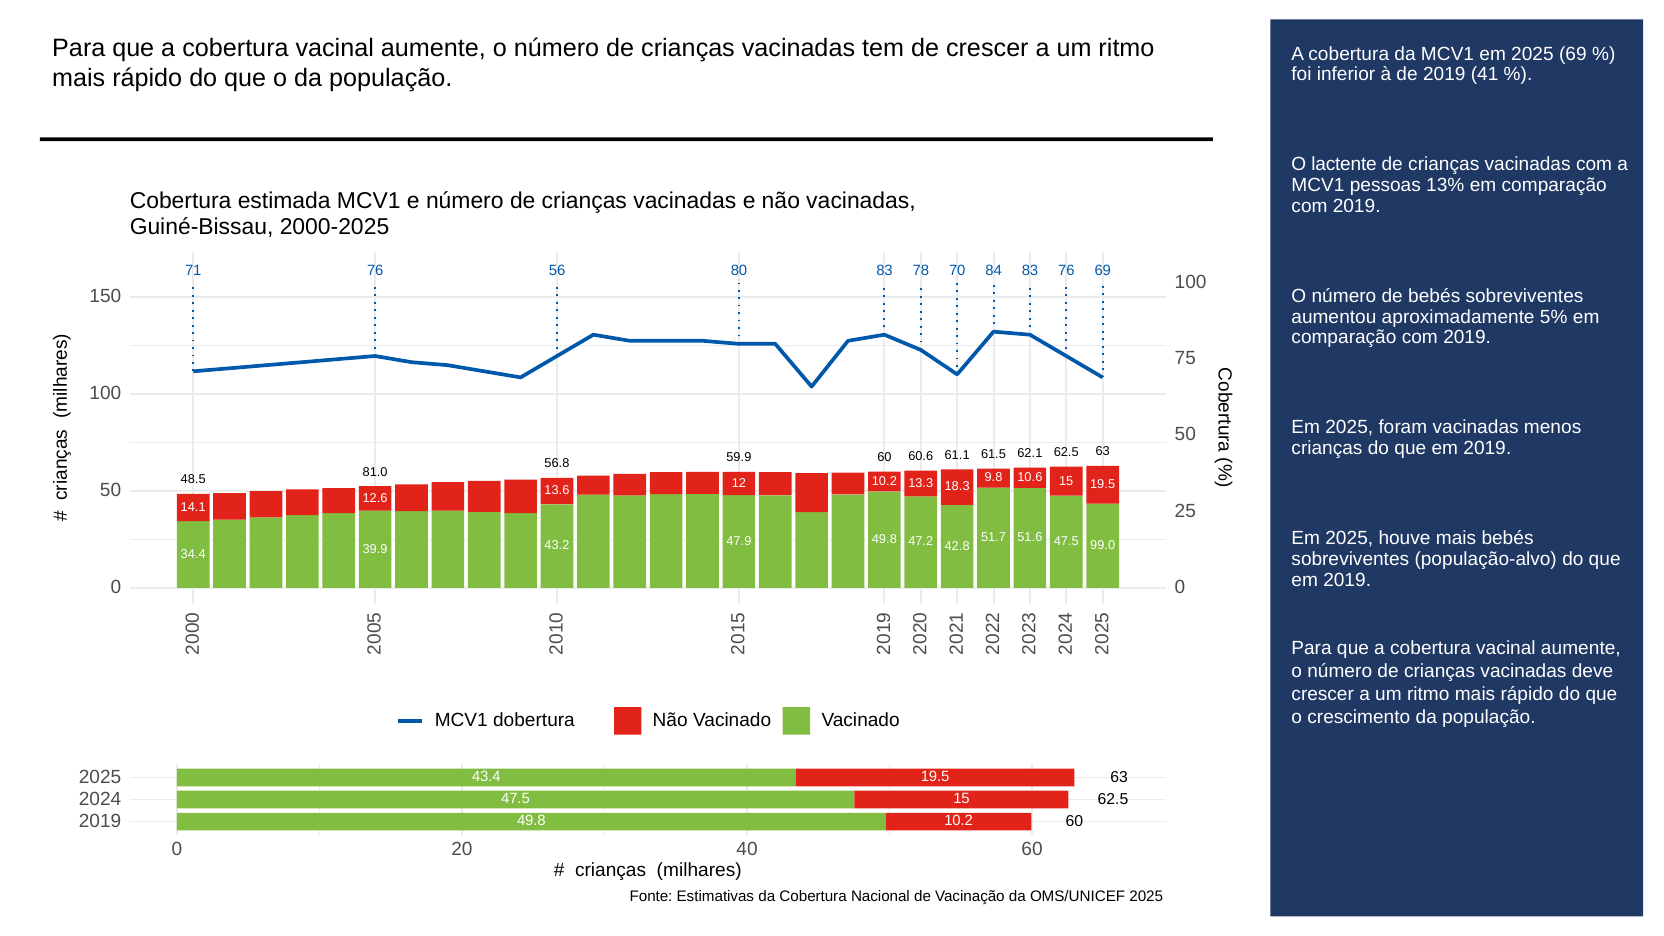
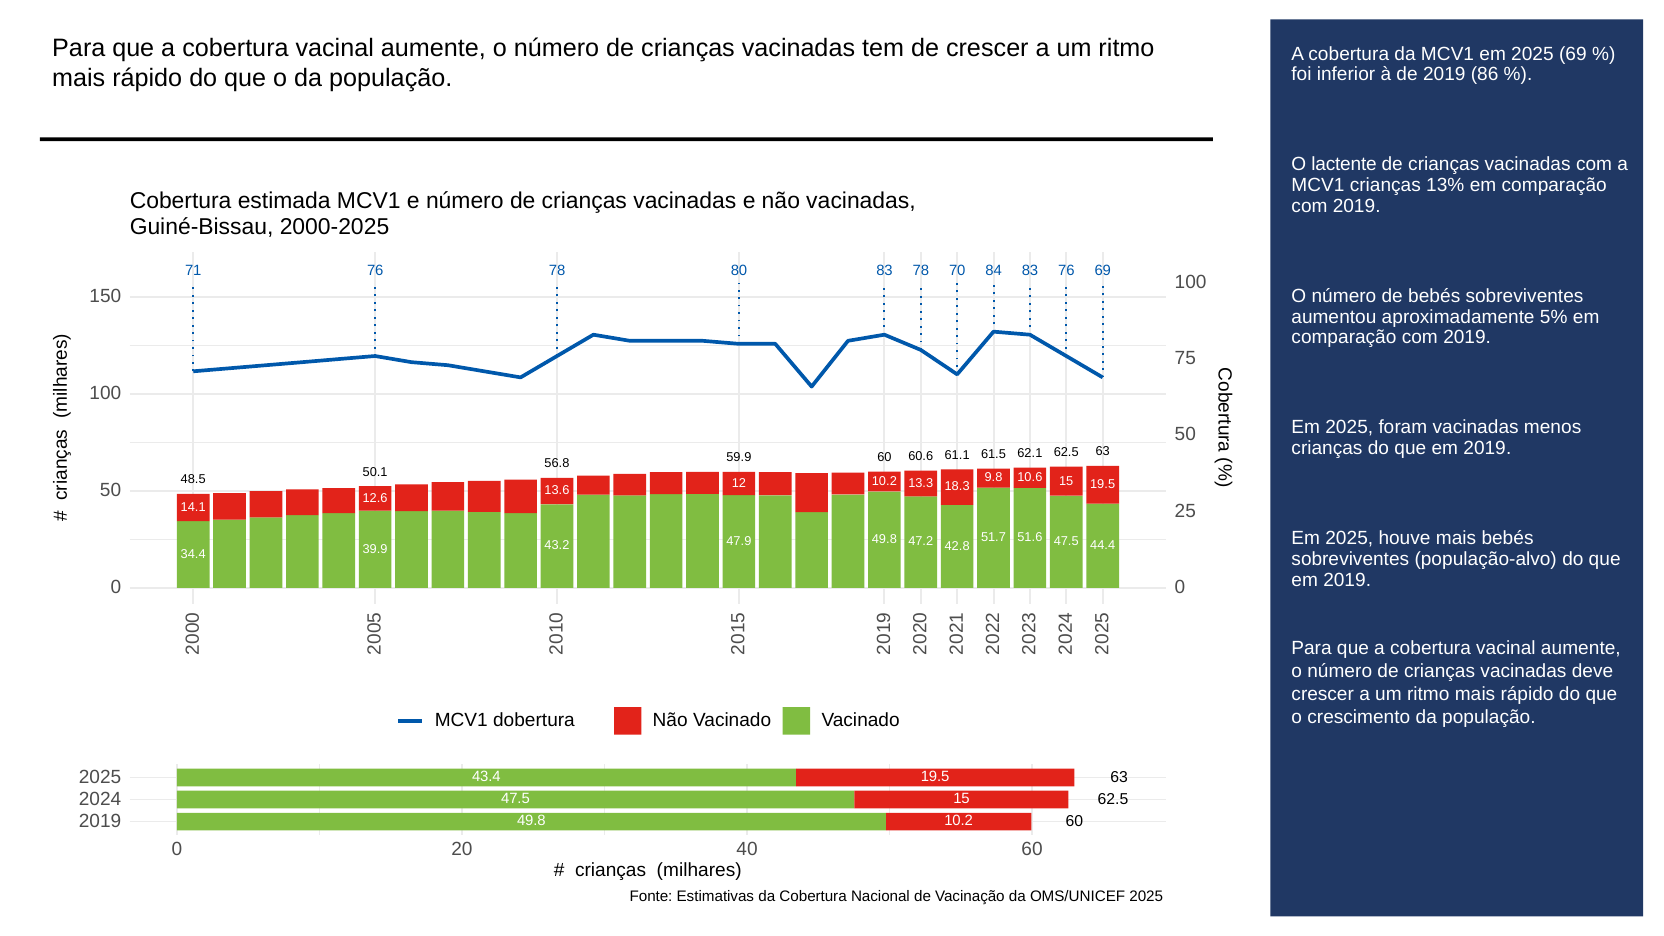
41: 41 -> 86
MCV1 pessoas: pessoas -> crianças
76 56: 56 -> 78
81.0: 81.0 -> 50.1
99.0: 99.0 -> 44.4
